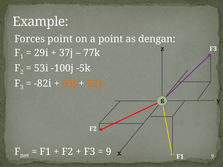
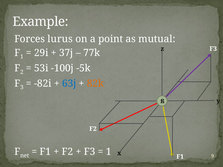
Forces point: point -> lurus
dengan: dengan -> mutual
63j colour: orange -> blue
9 at (109, 152): 9 -> 1
